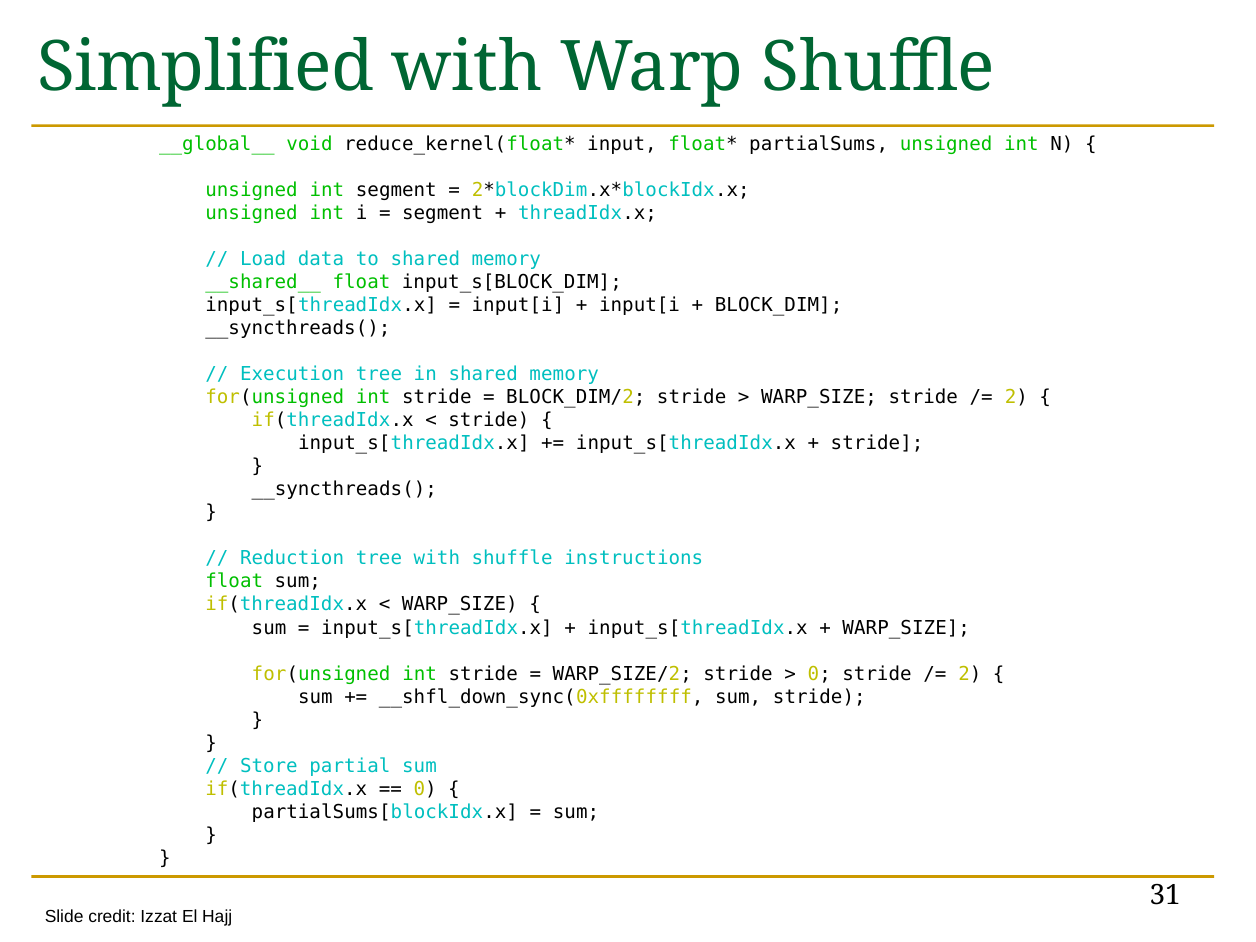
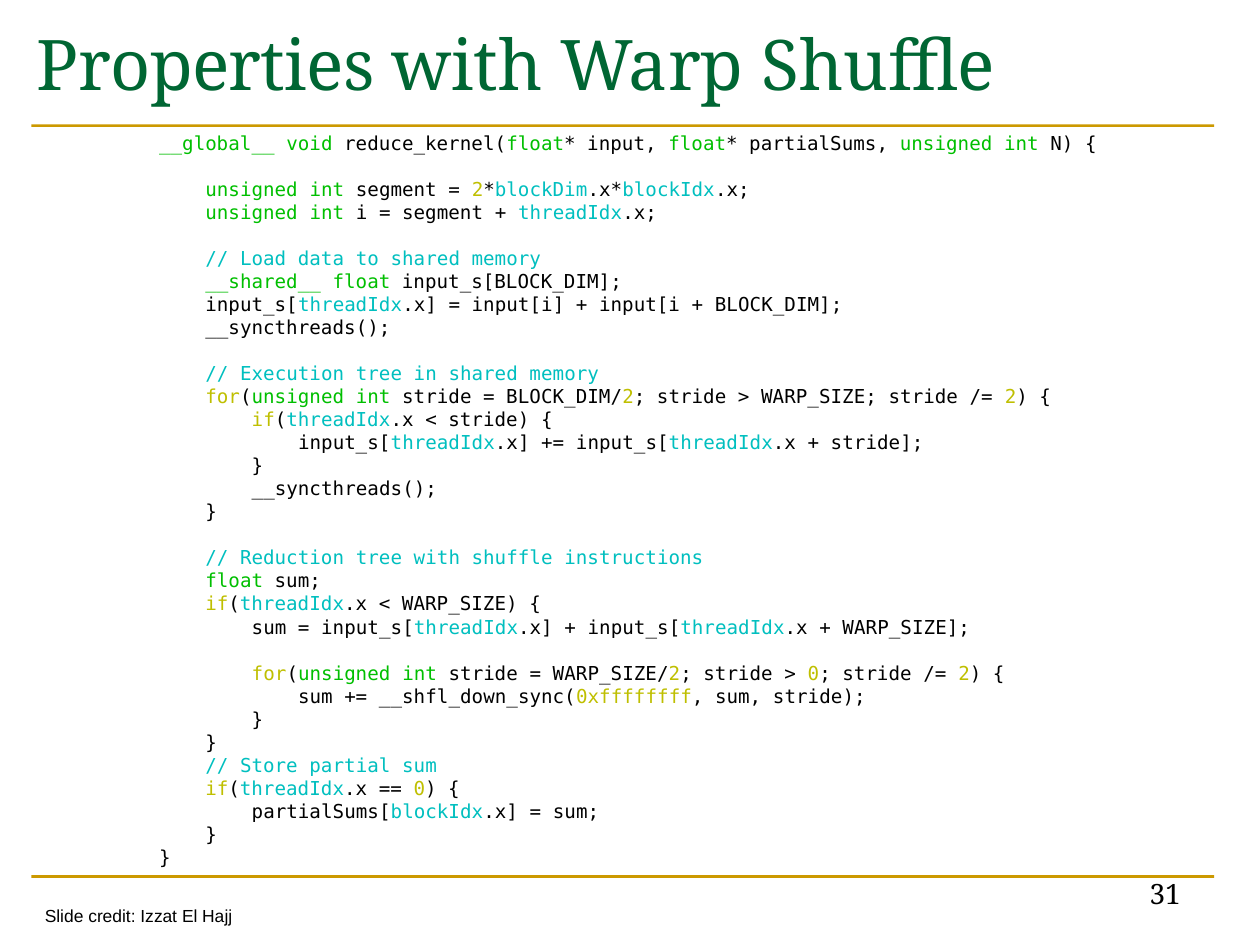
Simplified: Simplified -> Properties
